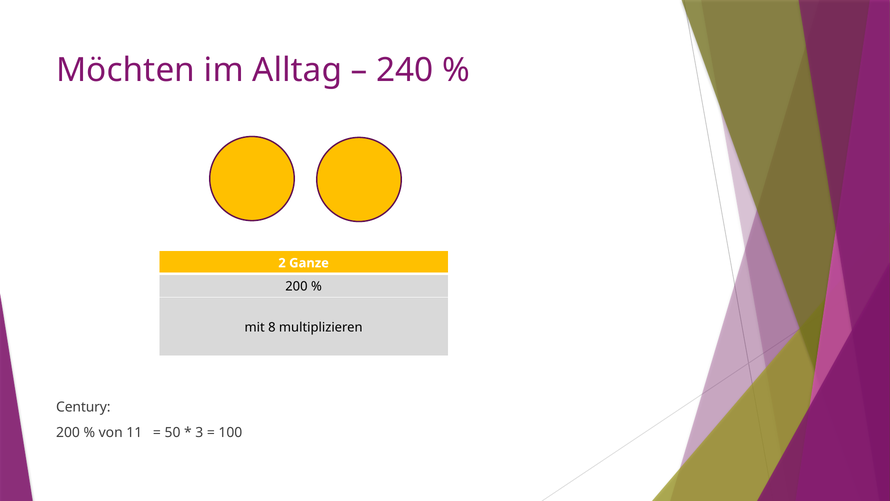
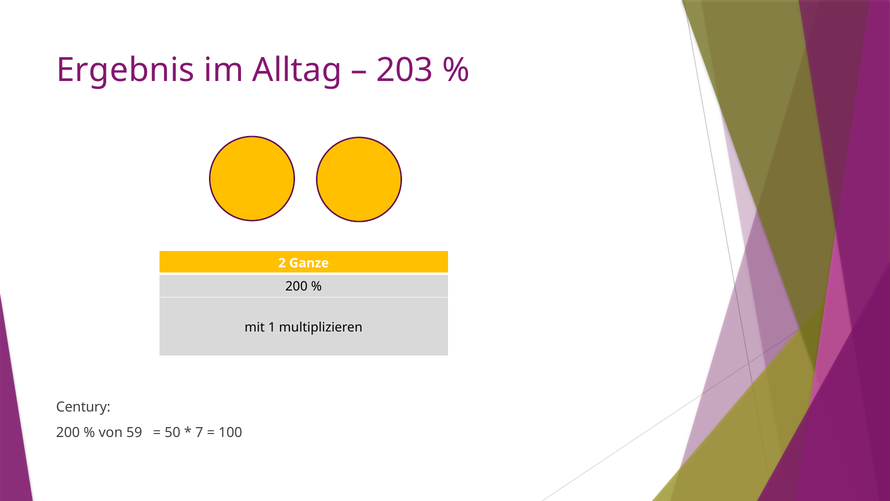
Möchten: Möchten -> Ergebnis
240: 240 -> 203
8: 8 -> 1
11: 11 -> 59
3: 3 -> 7
